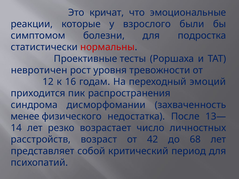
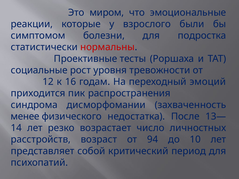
кричат: кричат -> миром
невротичен: невротичен -> социальные
42: 42 -> 94
68: 68 -> 10
